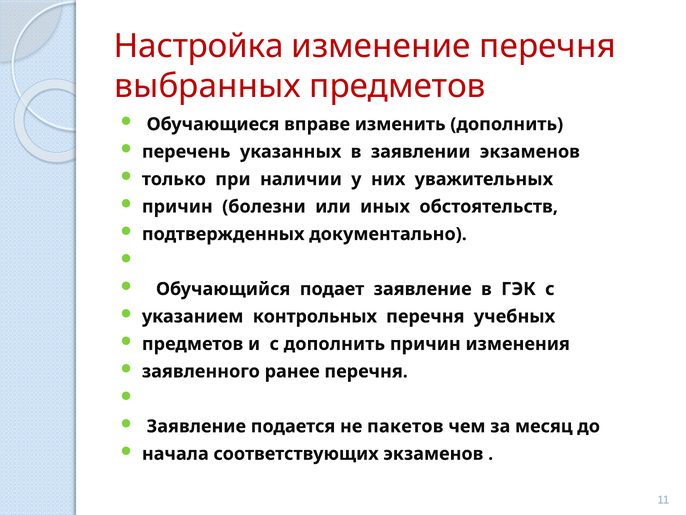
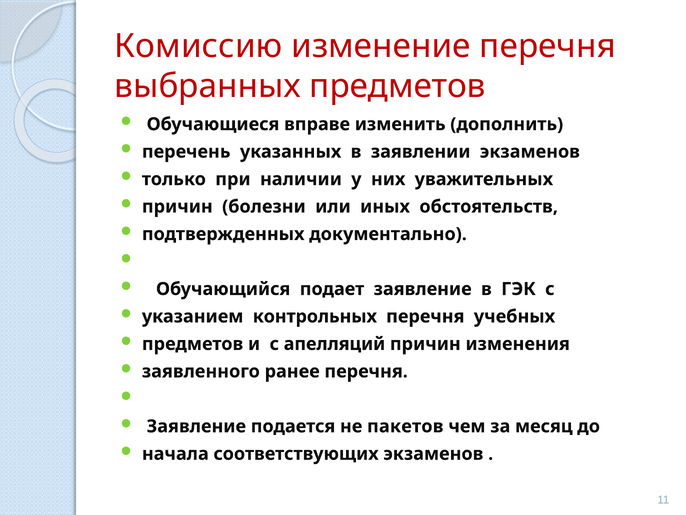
Настройка: Настройка -> Комиссию
с дополнить: дополнить -> апелляций
